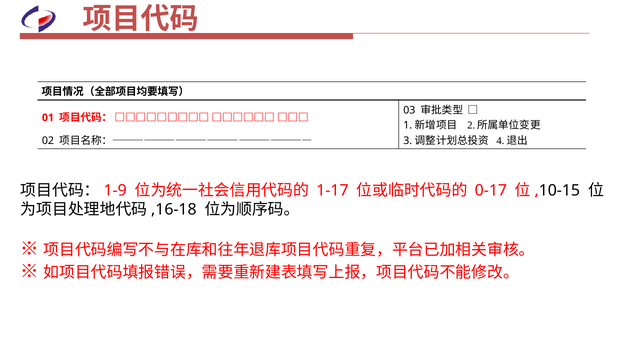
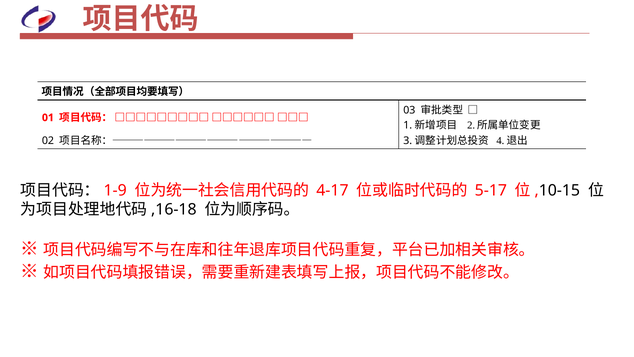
1-17: 1-17 -> 4-17
0-17: 0-17 -> 5-17
